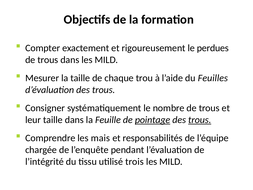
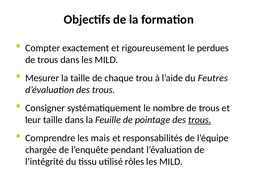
Feuilles: Feuilles -> Feutres
pointage underline: present -> none
trois: trois -> rôles
